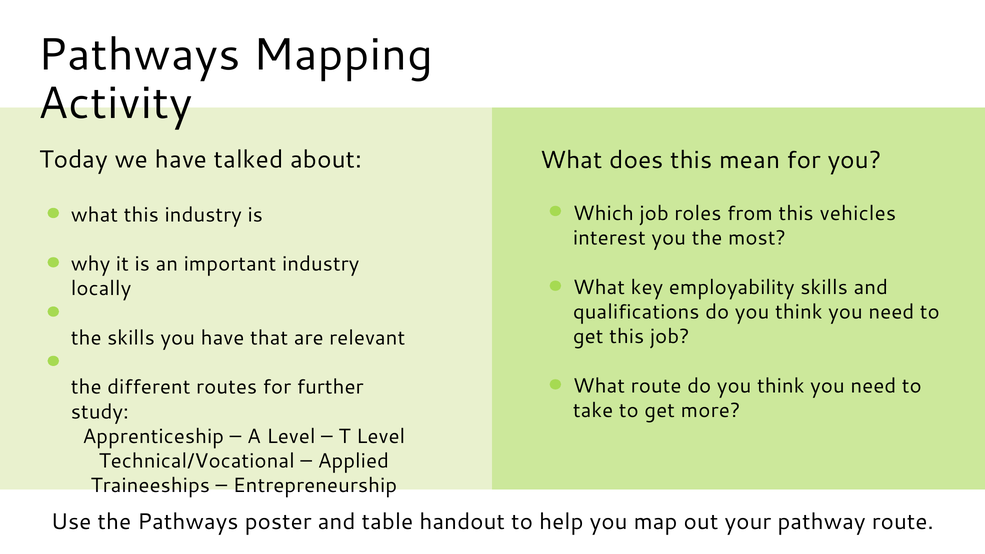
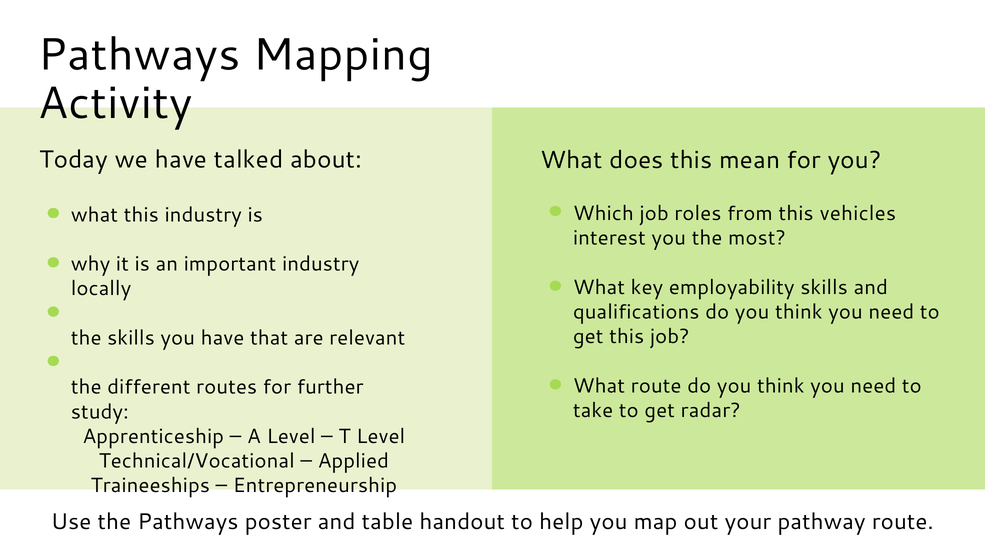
more: more -> radar
